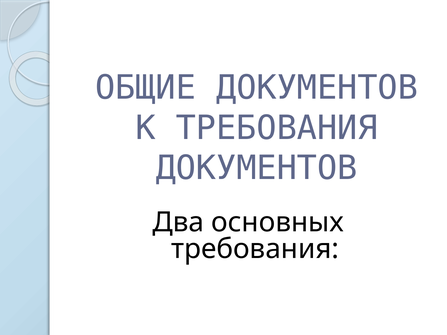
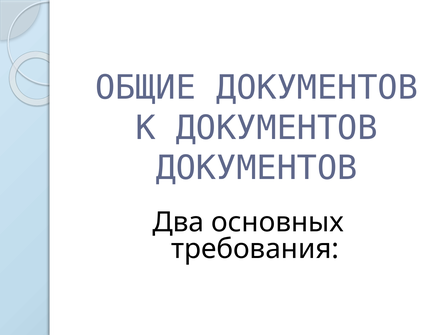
К ТРЕБОВАНИЯ: ТРЕБОВАНИЯ -> ДОКУМЕНТОВ
